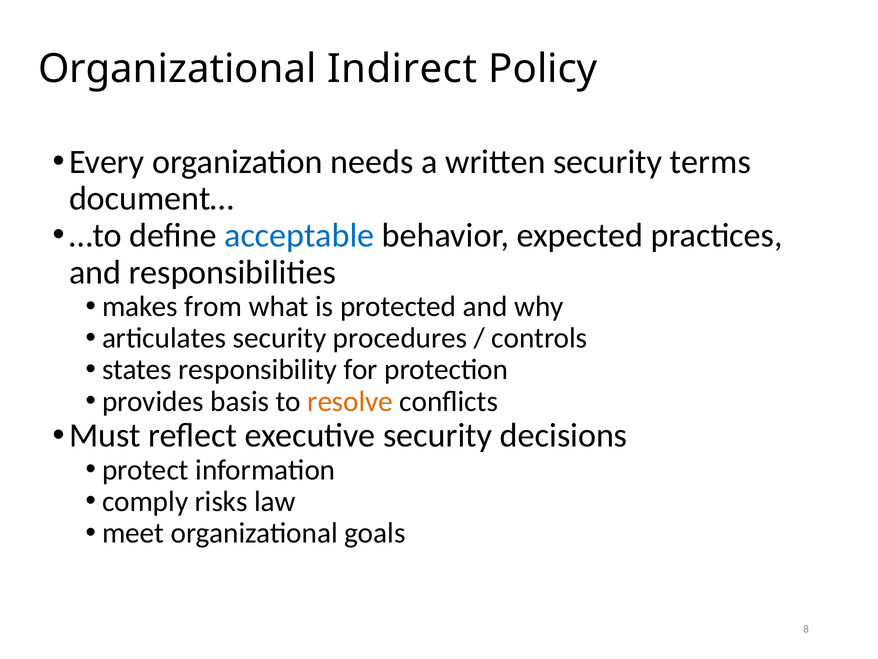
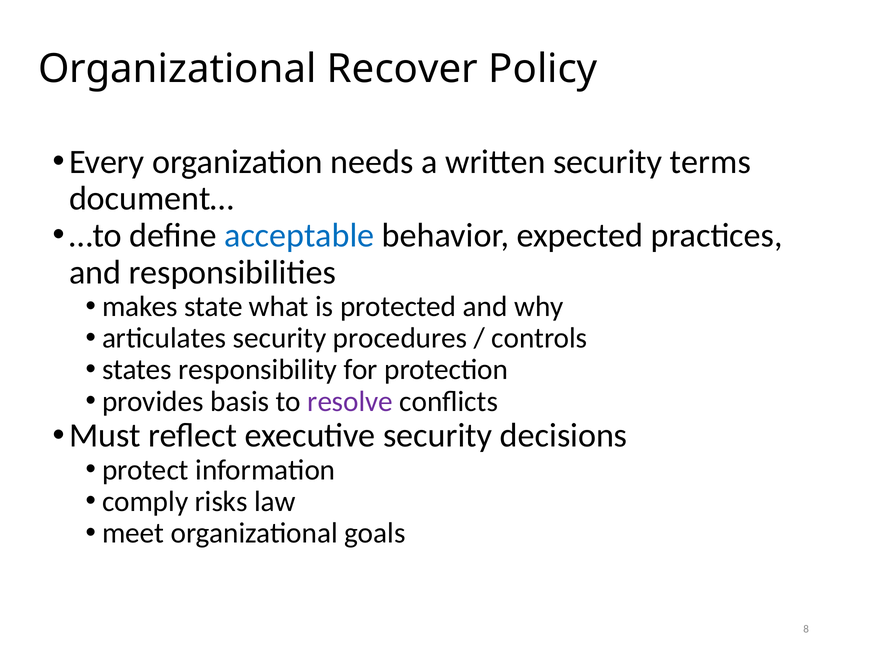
Indirect: Indirect -> Recover
from: from -> state
resolve colour: orange -> purple
